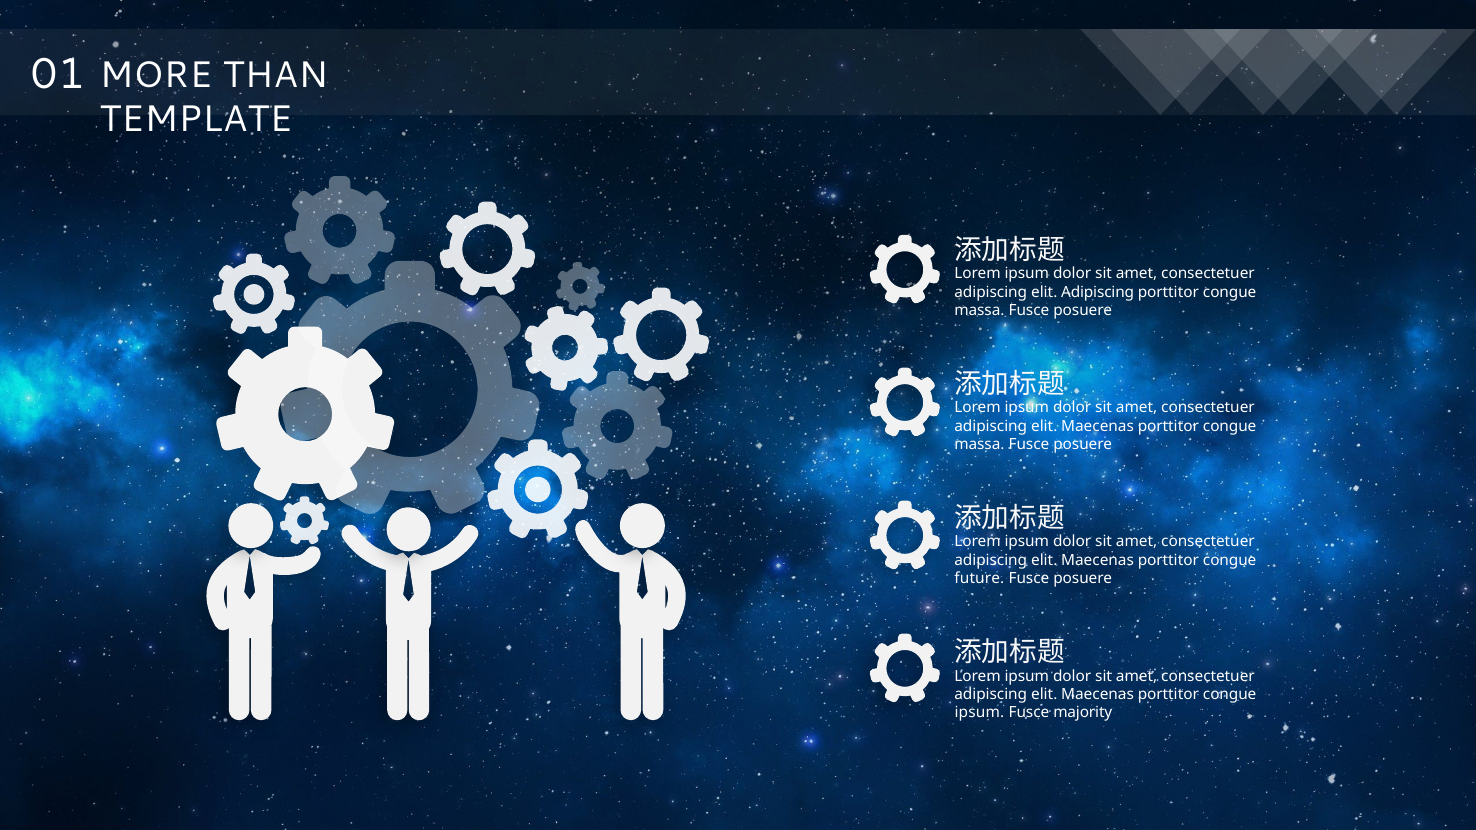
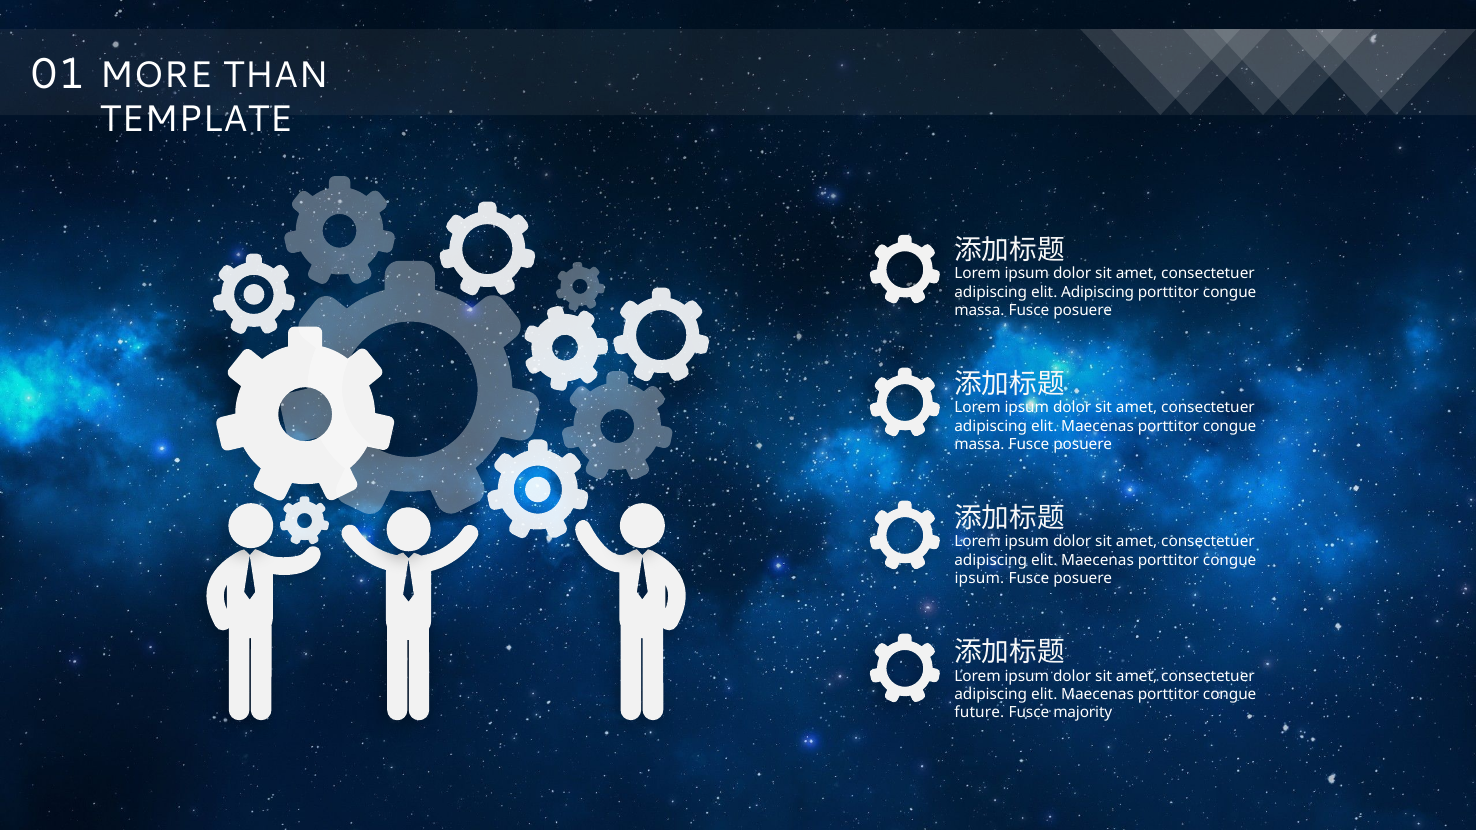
future at (979, 579): future -> ipsum
ipsum at (979, 713): ipsum -> future
